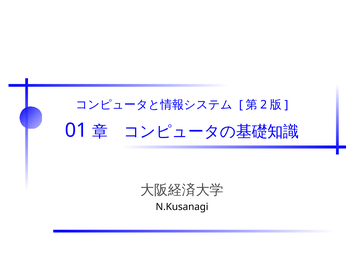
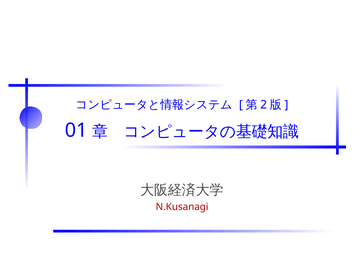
N.Kusanagi colour: black -> red
